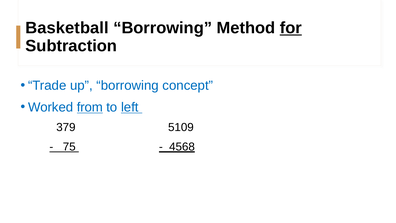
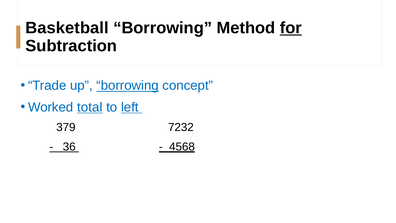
borrowing at (128, 86) underline: none -> present
from: from -> total
5109: 5109 -> 7232
75: 75 -> 36
